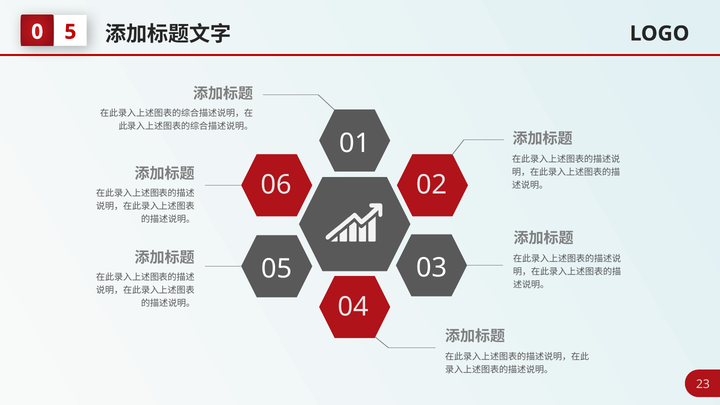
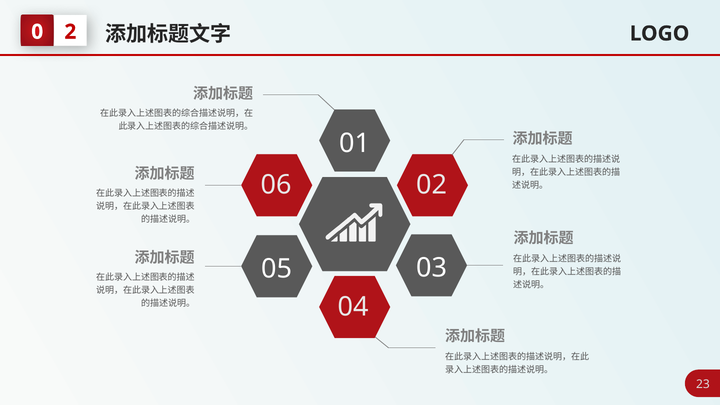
5: 5 -> 2
